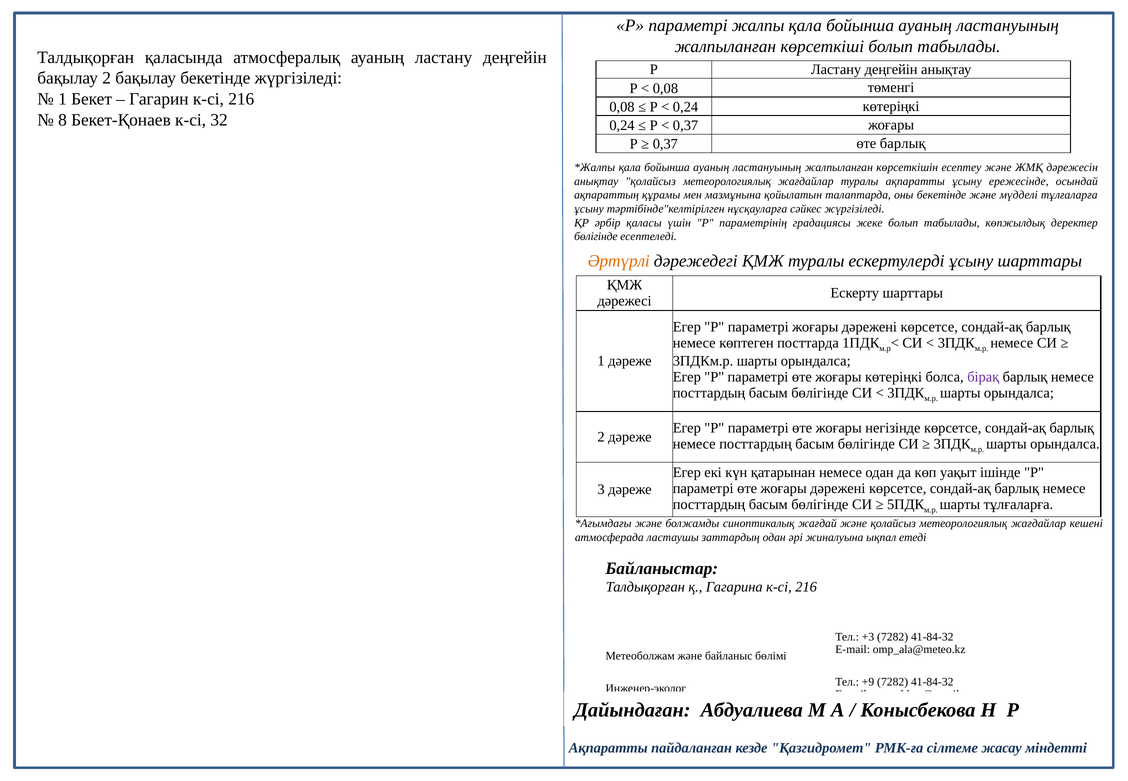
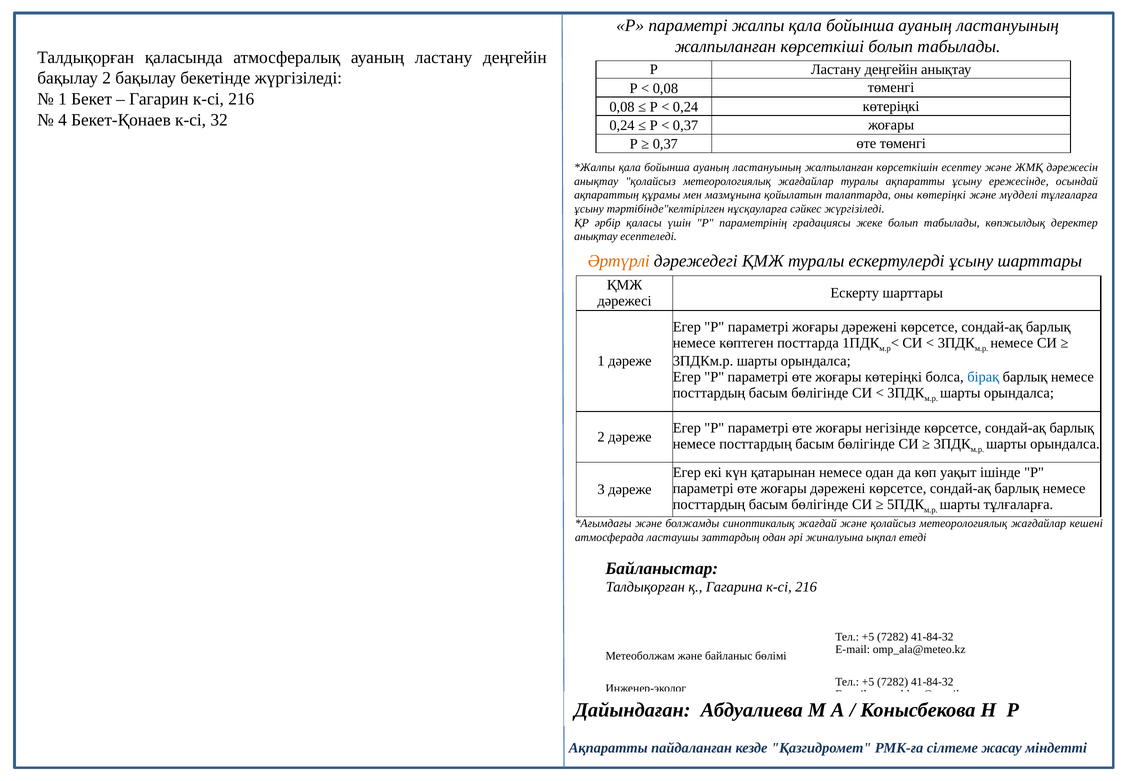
8: 8 -> 4
өте барлық: барлық -> төменгі
оны бекетінде: бекетінде -> көтеріңкі
бөлігінде at (596, 237): бөлігінде -> анықтау
бірақ colour: purple -> blue
+3 at (868, 637): +3 -> +5
+9 at (868, 682): +9 -> +5
